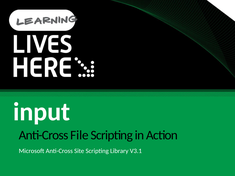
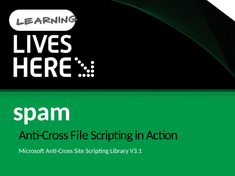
input: input -> spam
